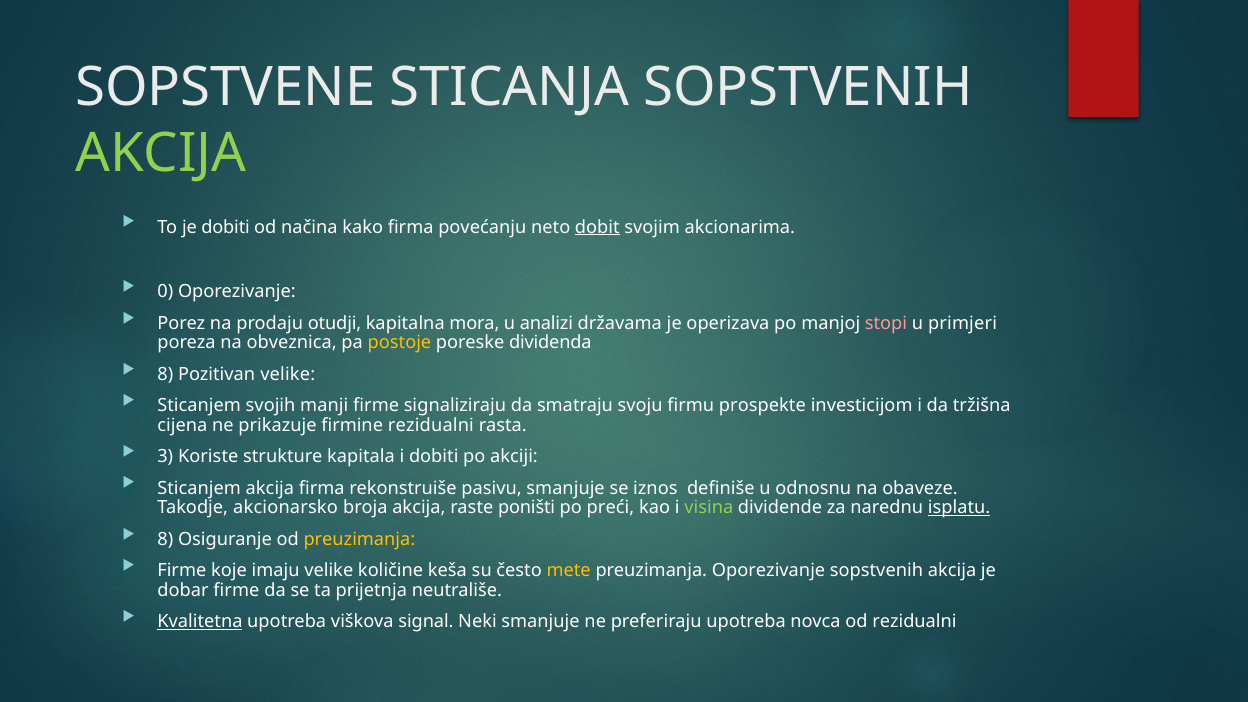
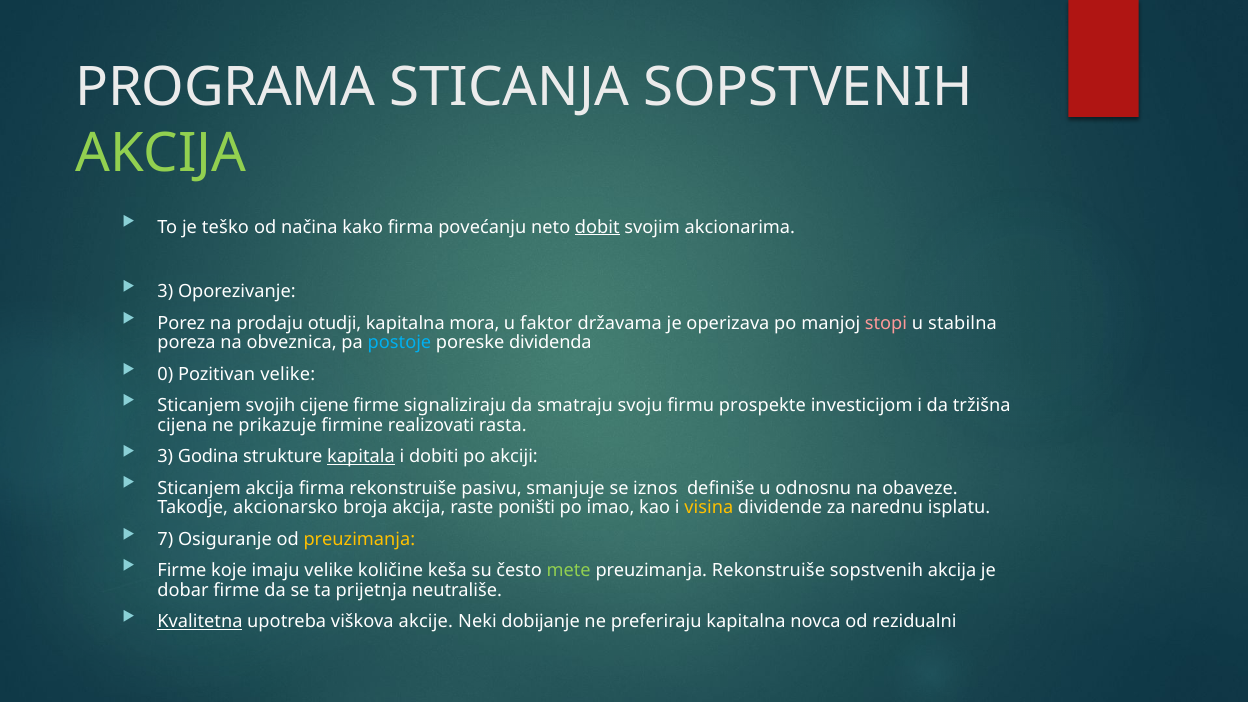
SOPSTVENE: SOPSTVENE -> PROGRAMA
je dobiti: dobiti -> teško
0 at (165, 292): 0 -> 3
analizi: analizi -> faktor
primjeri: primjeri -> stabilna
postoje colour: yellow -> light blue
8 at (165, 374): 8 -> 0
manji: manji -> cijene
firmine rezidualni: rezidualni -> realizovati
Koriste: Koriste -> Godina
kapitala underline: none -> present
preći: preći -> imao
visina colour: light green -> yellow
isplatu underline: present -> none
8 at (165, 539): 8 -> 7
mete colour: yellow -> light green
preuzimanja Oporezivanje: Oporezivanje -> Rekonstruiše
signal: signal -> akcije
Neki smanjuje: smanjuje -> dobijanje
preferiraju upotreba: upotreba -> kapitalna
